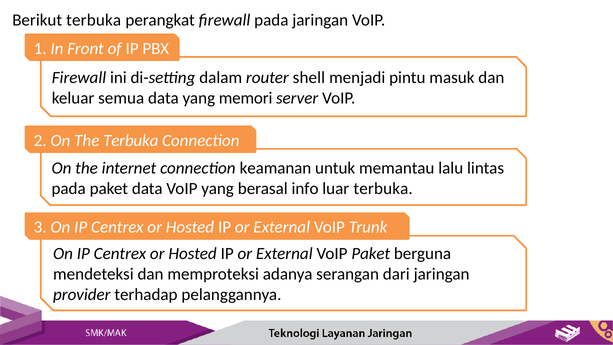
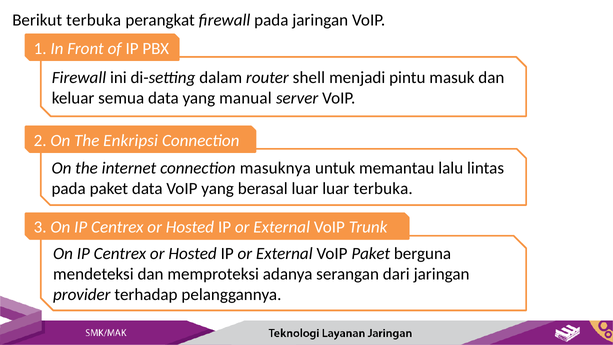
memori: memori -> manual
The Terbuka: Terbuka -> Enkripsi
keamanan: keamanan -> masuknya
berasal info: info -> luar
